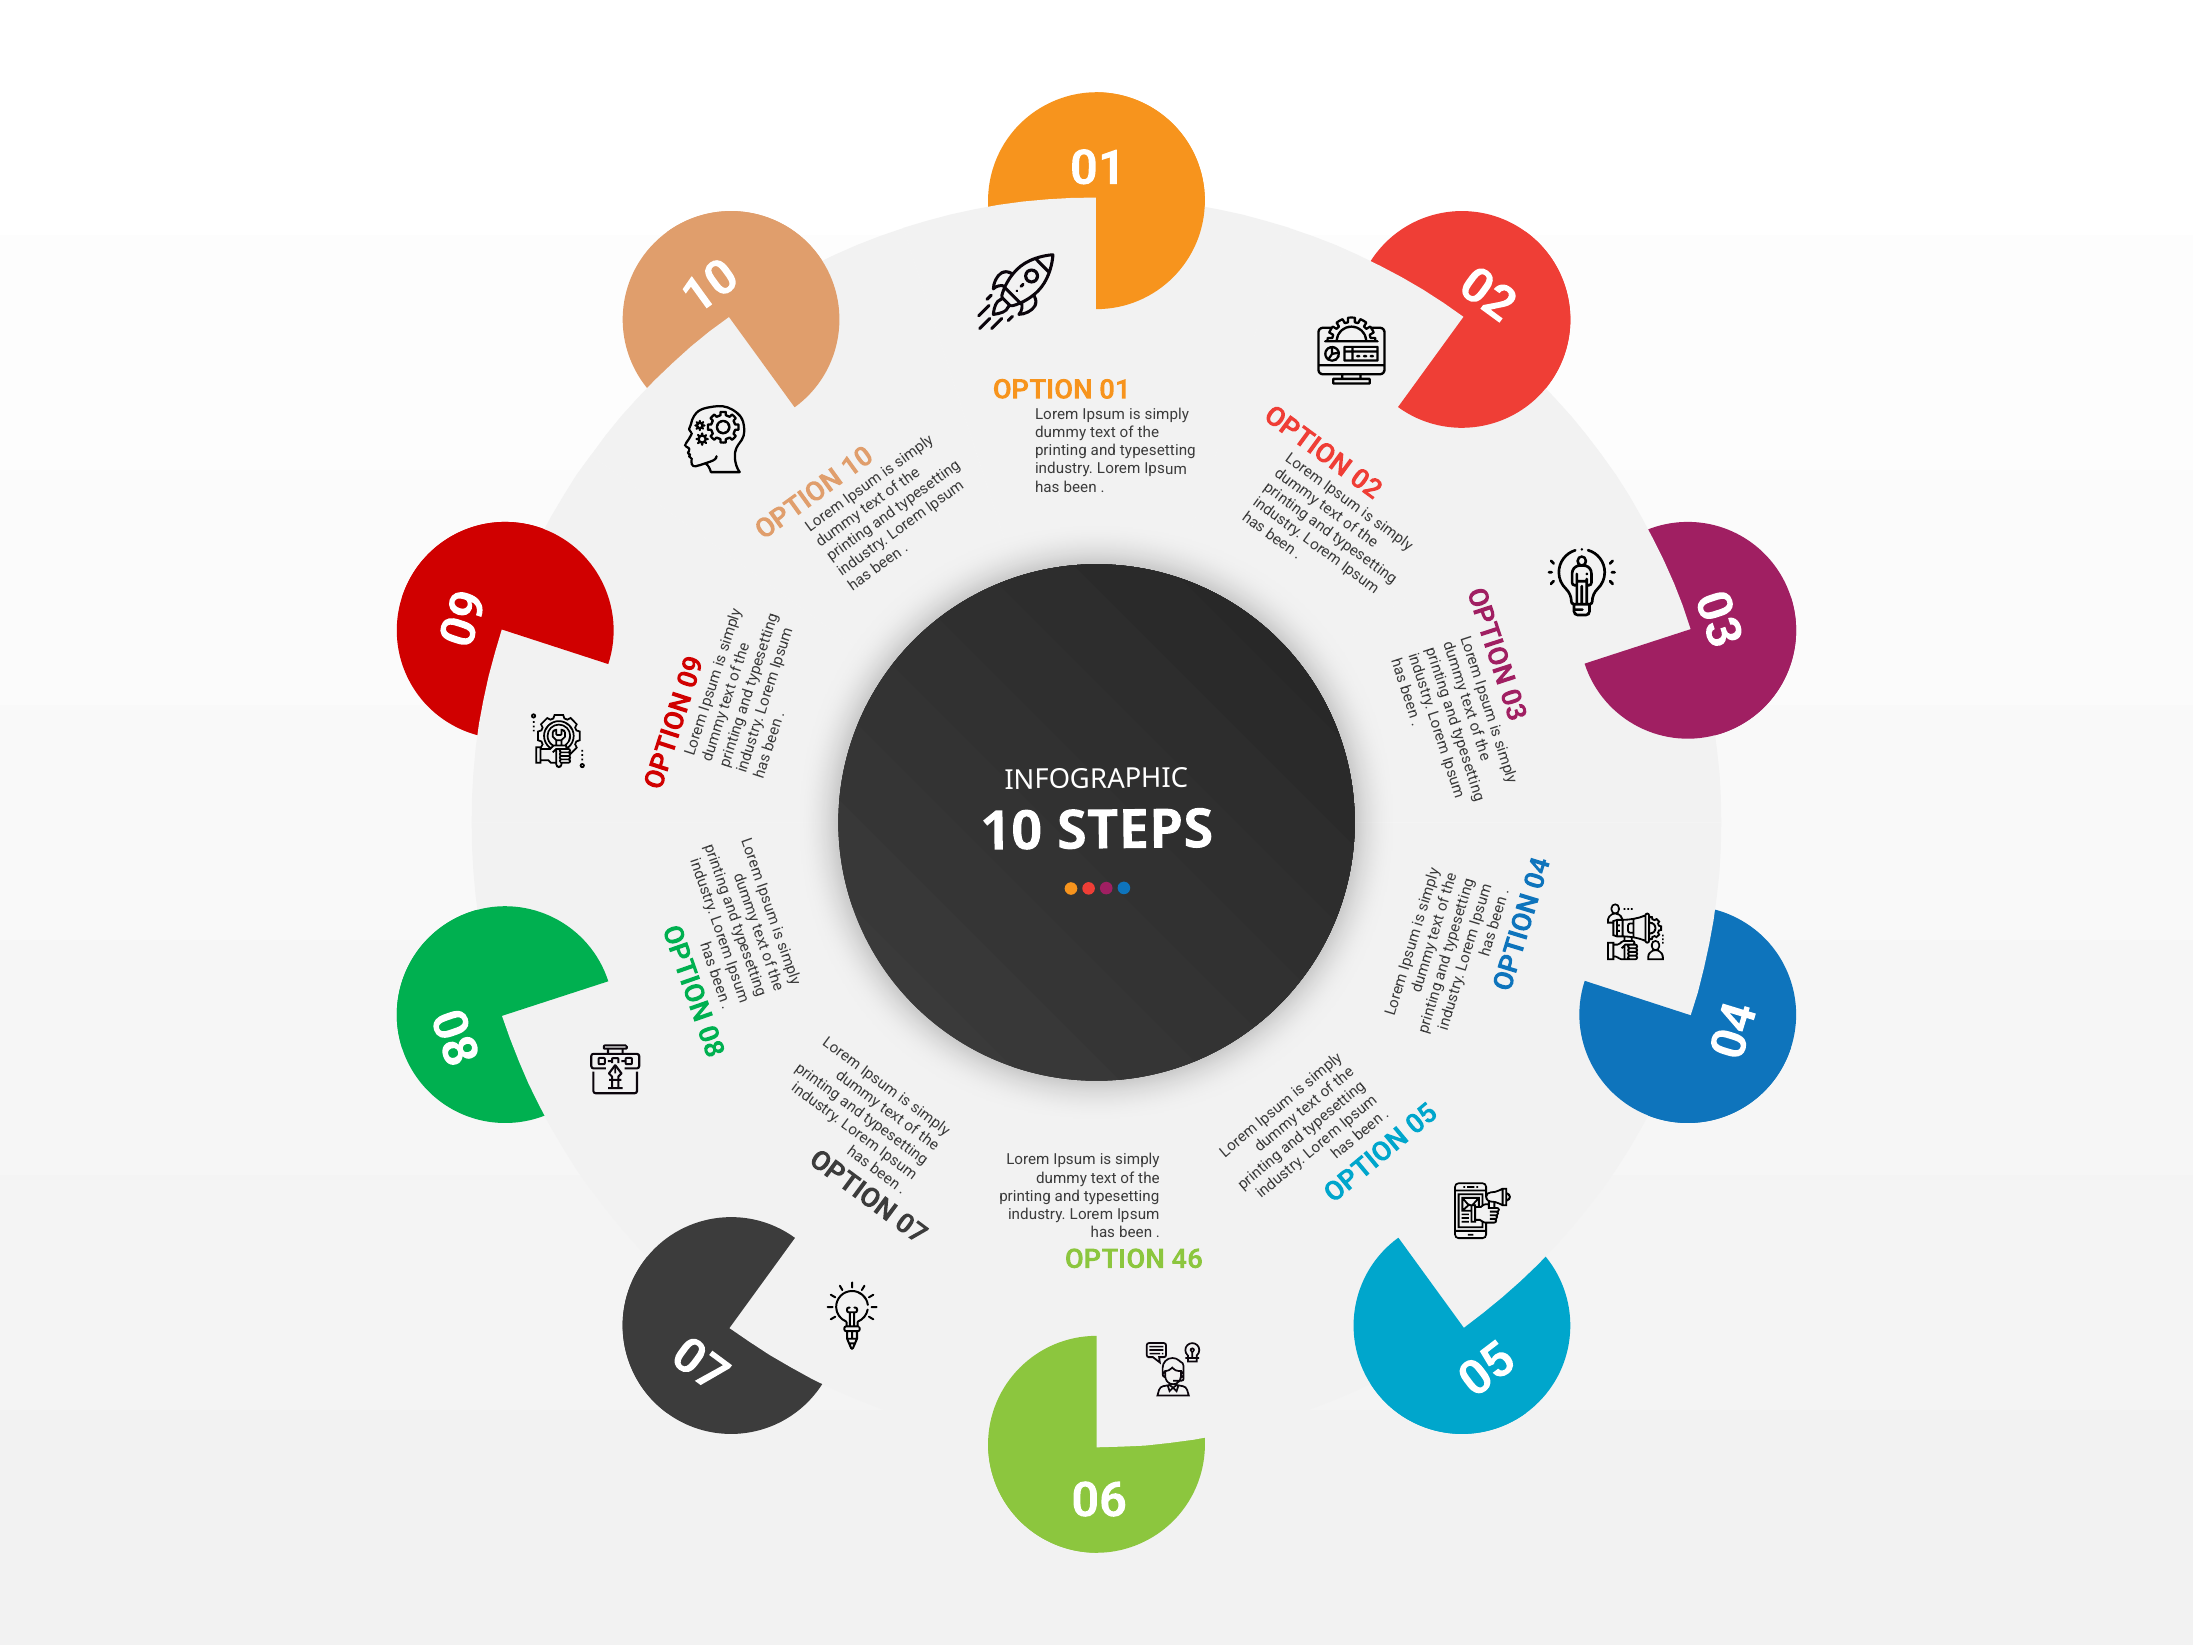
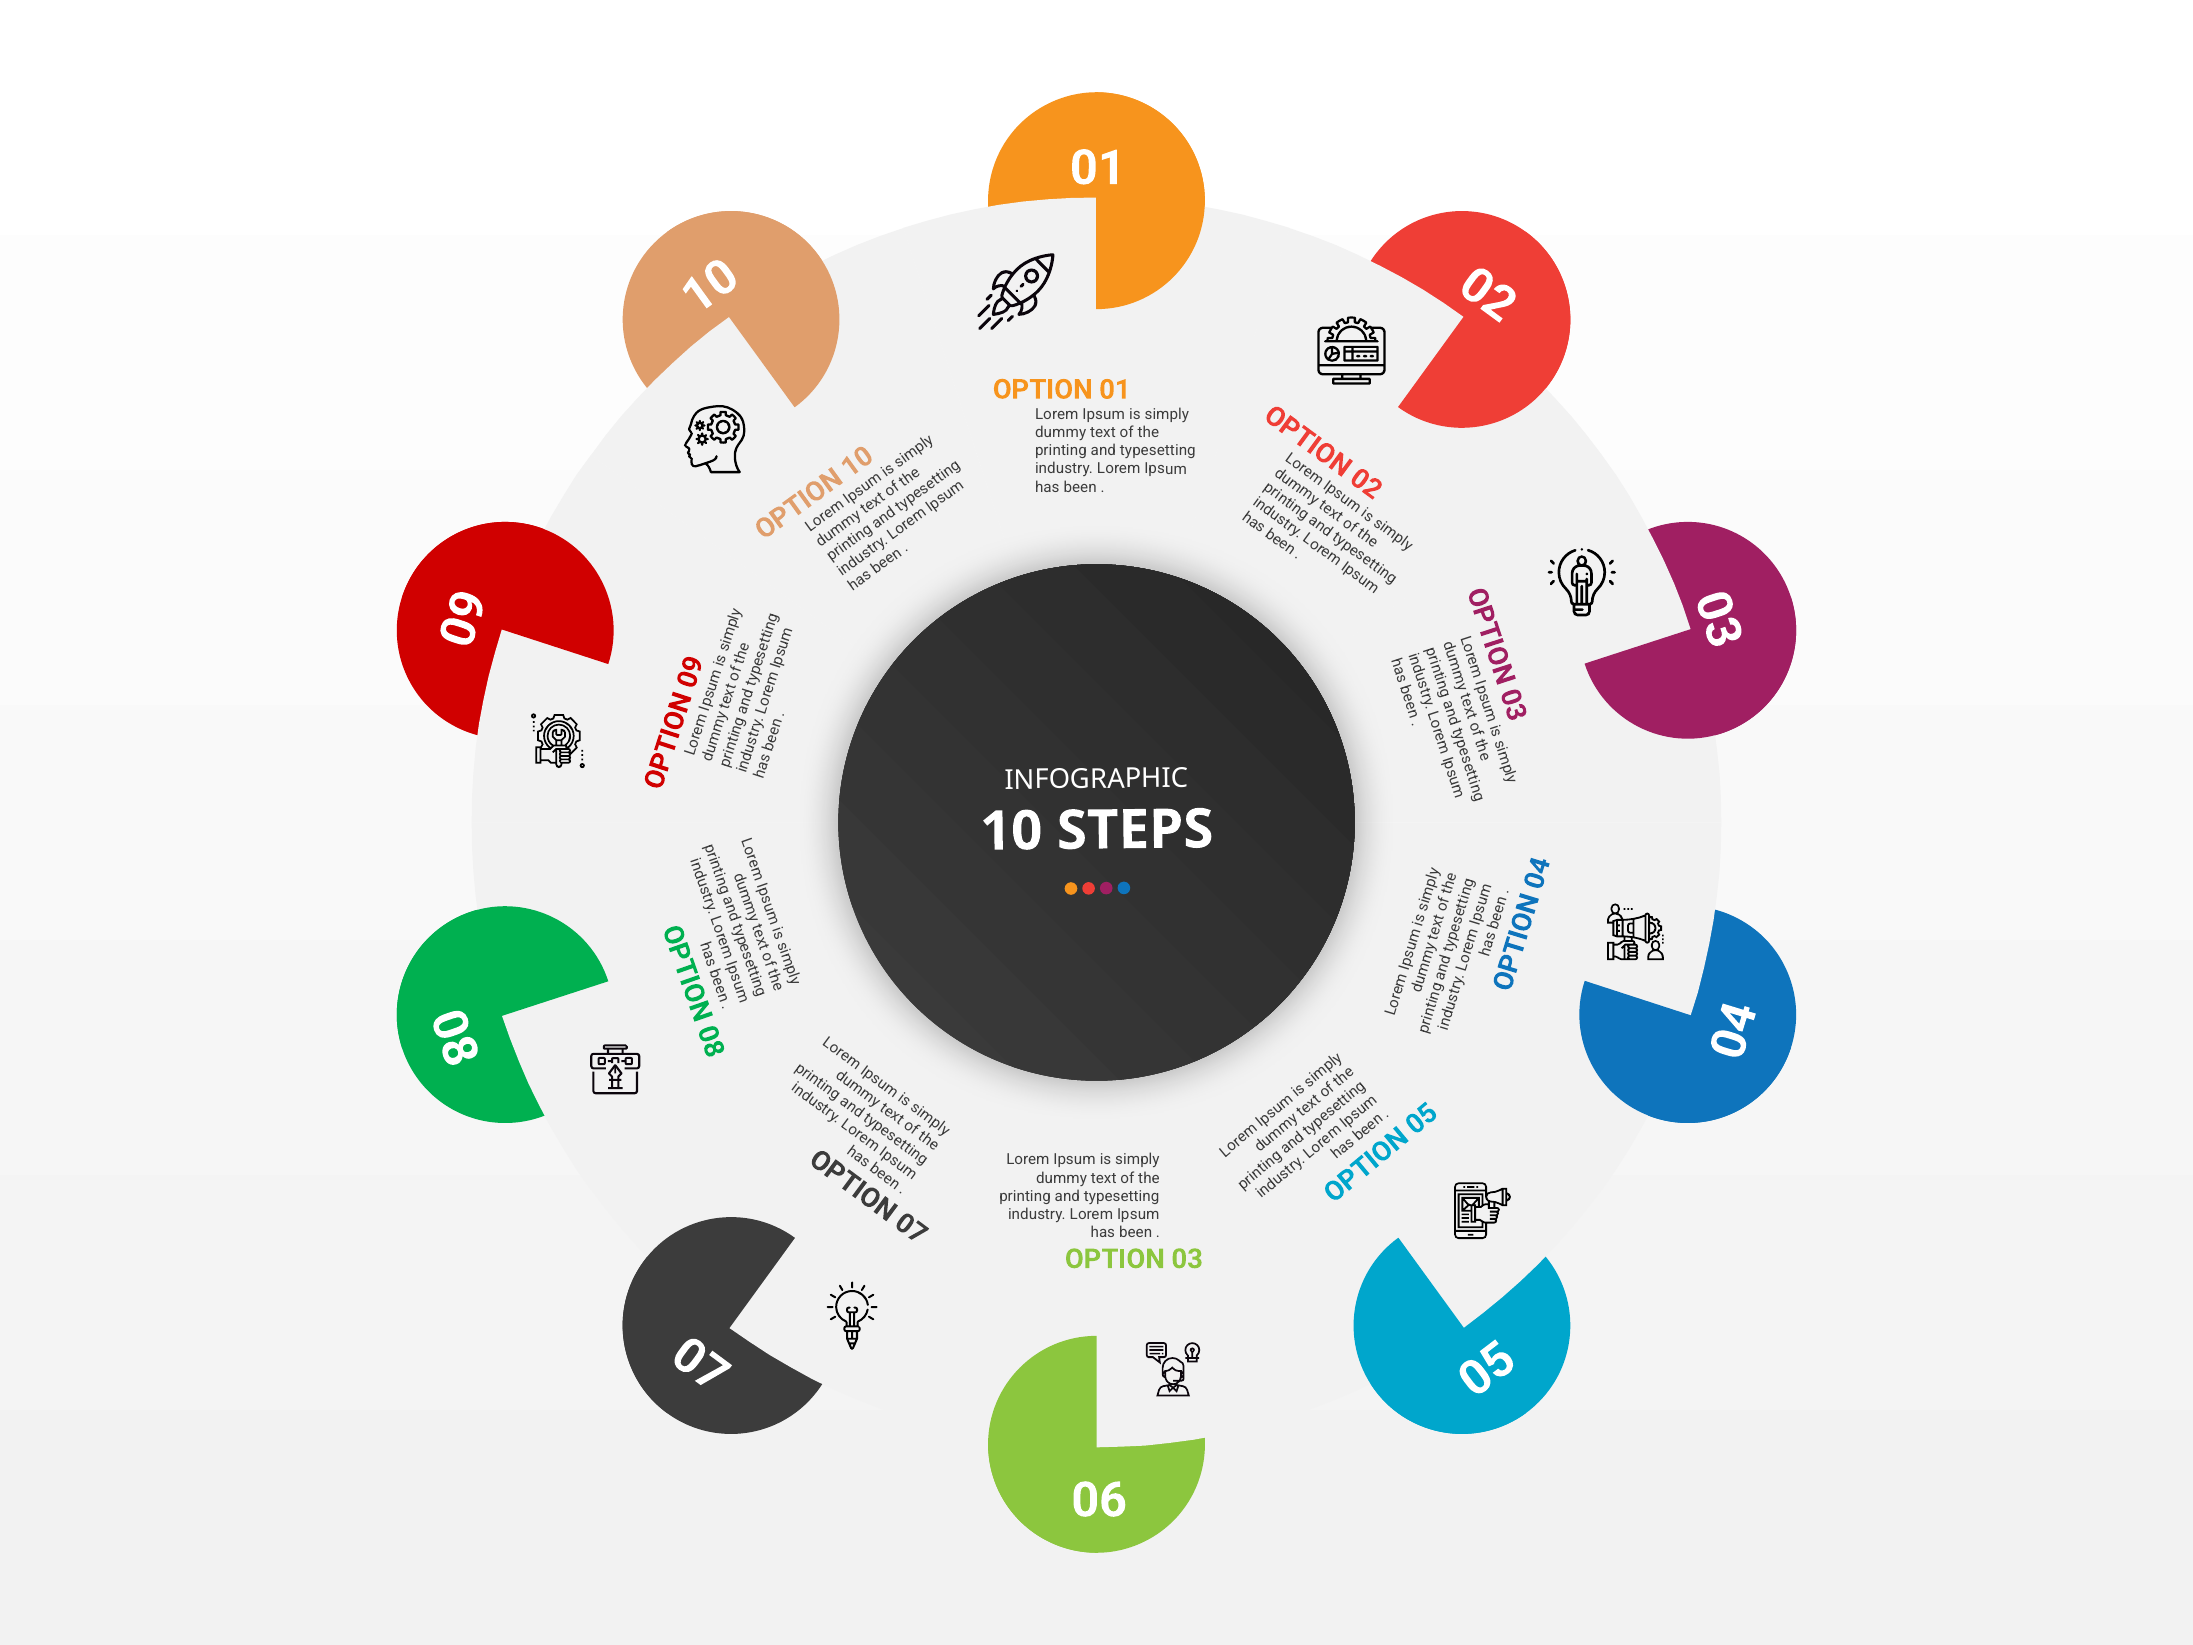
46: 46 -> 03
